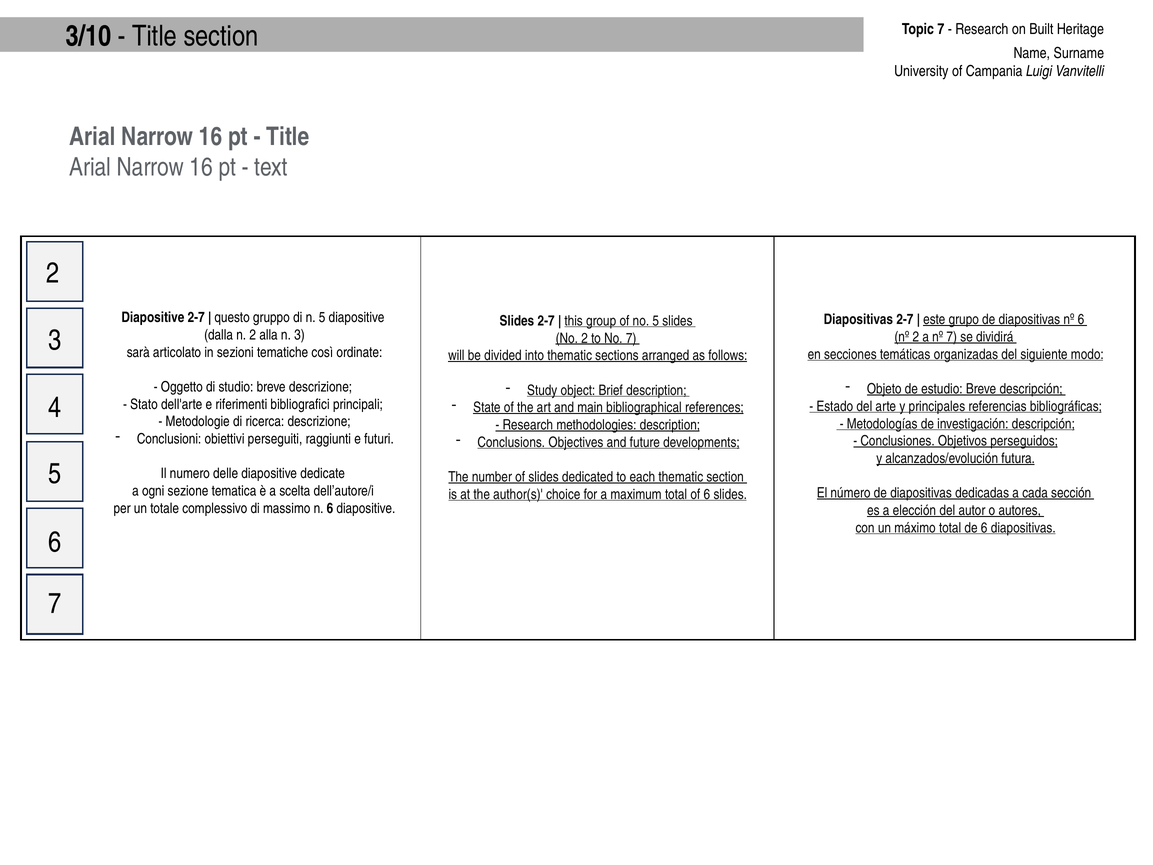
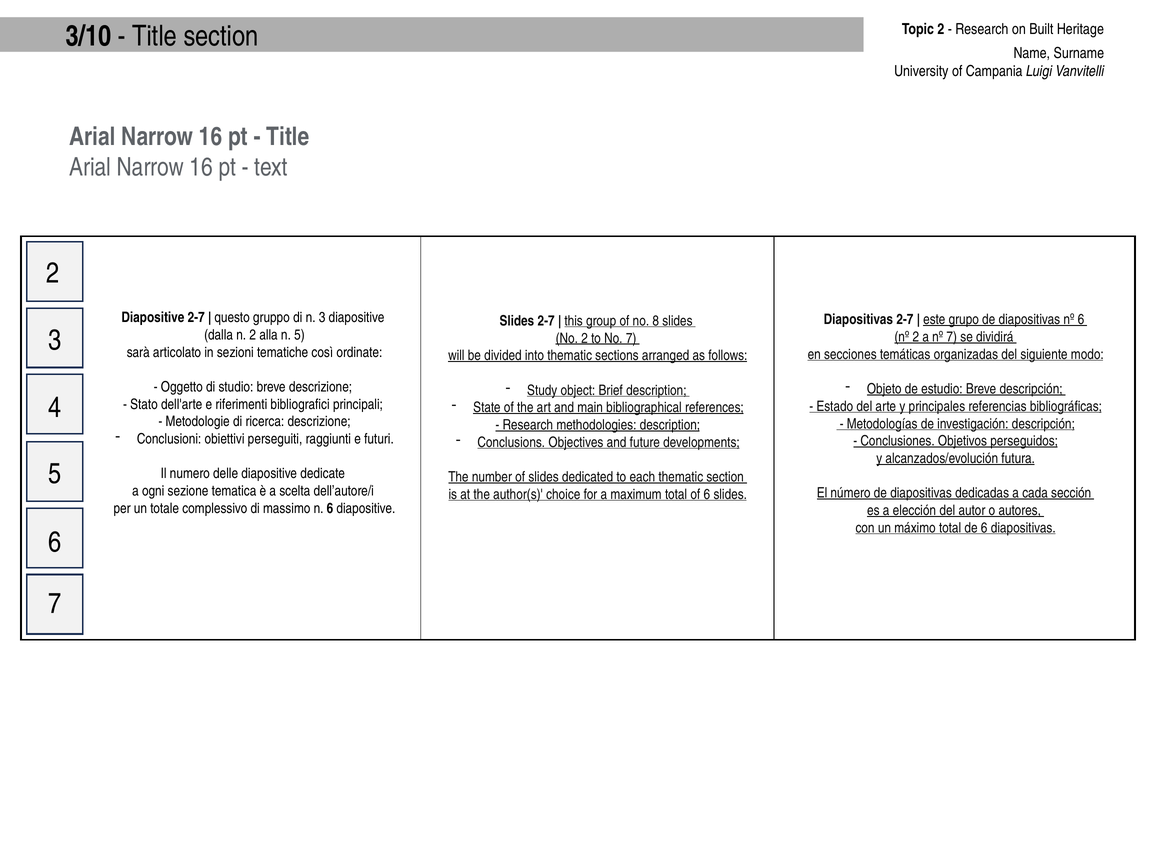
Topic 7: 7 -> 2
n 5: 5 -> 3
no 5: 5 -> 8
n 3: 3 -> 5
